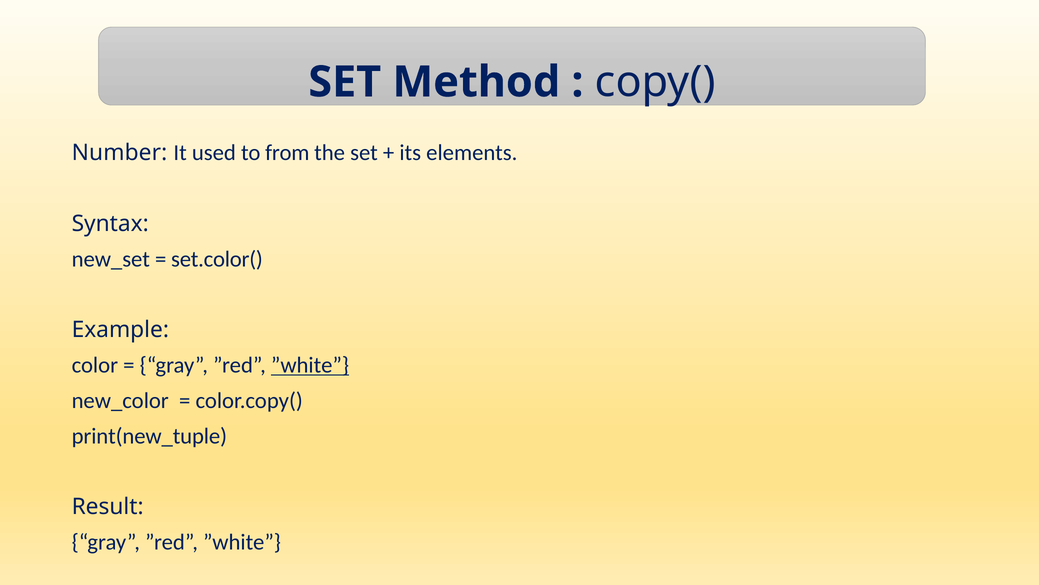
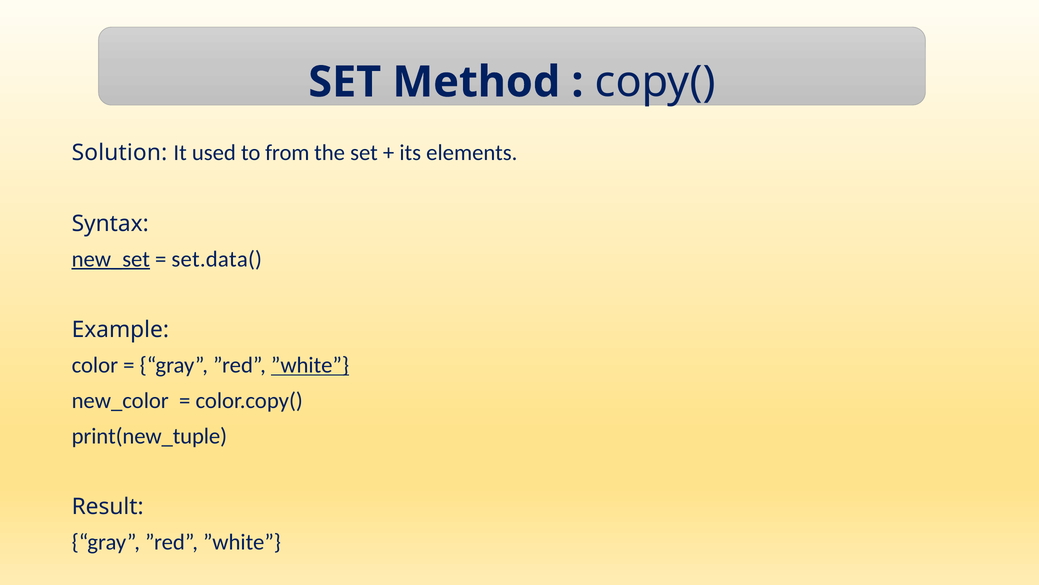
Number: Number -> Solution
new_set underline: none -> present
set.color(: set.color( -> set.data(
